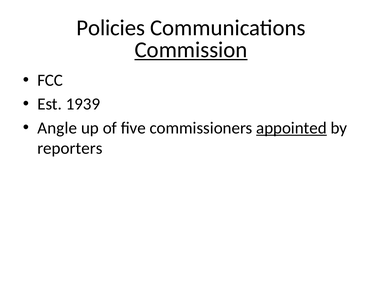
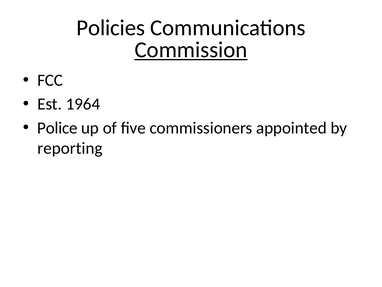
1939: 1939 -> 1964
Angle: Angle -> Police
appointed underline: present -> none
reporters: reporters -> reporting
